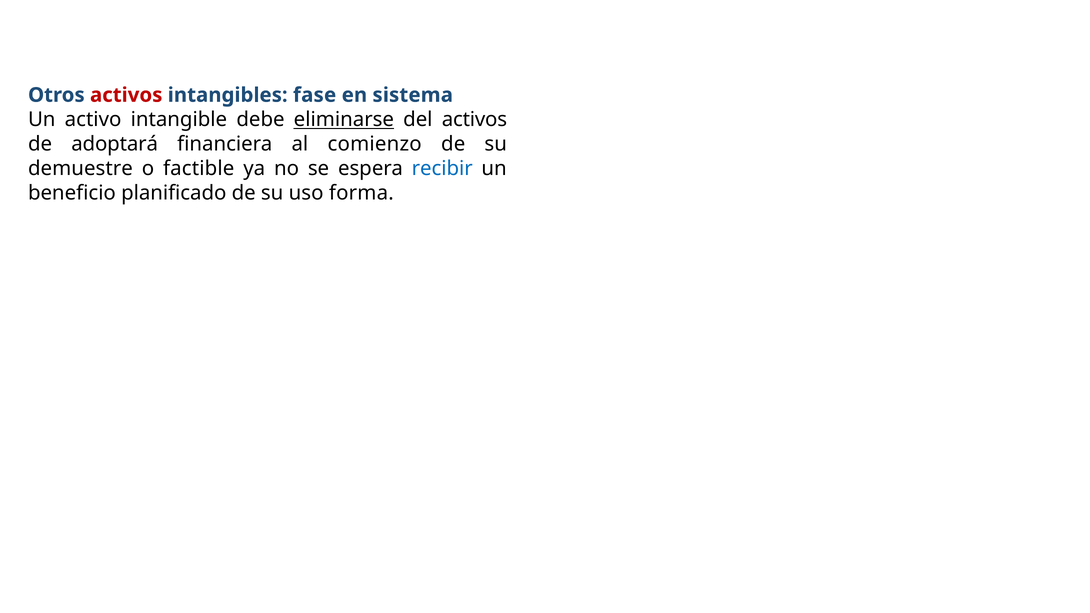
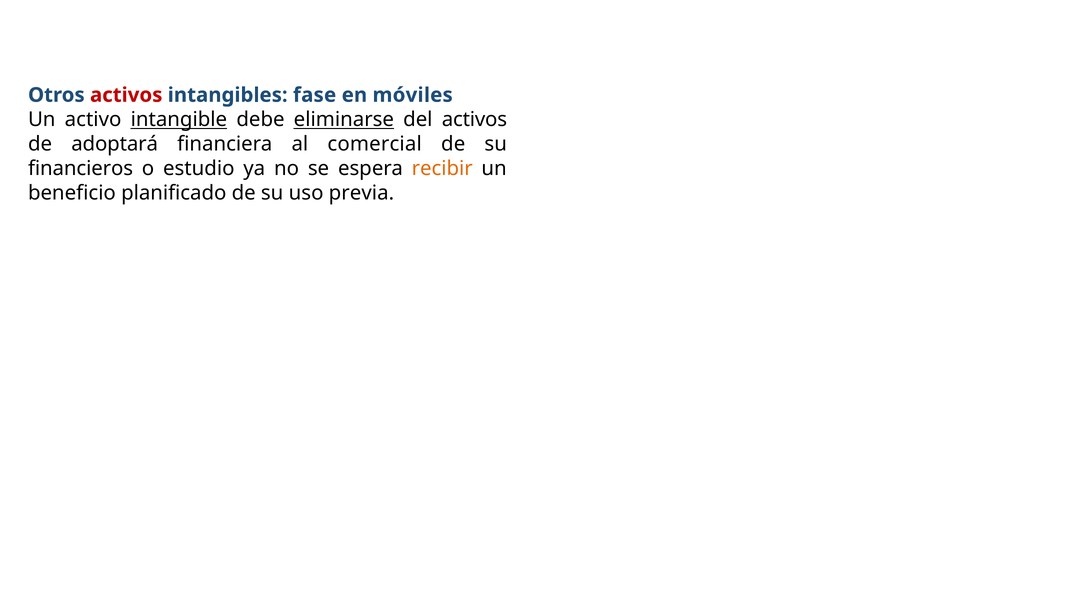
sistema: sistema -> móviles
intangible underline: none -> present
comienzo: comienzo -> comercial
demuestre: demuestre -> financieros
factible: factible -> estudio
recibir colour: blue -> orange
forma: forma -> previa
